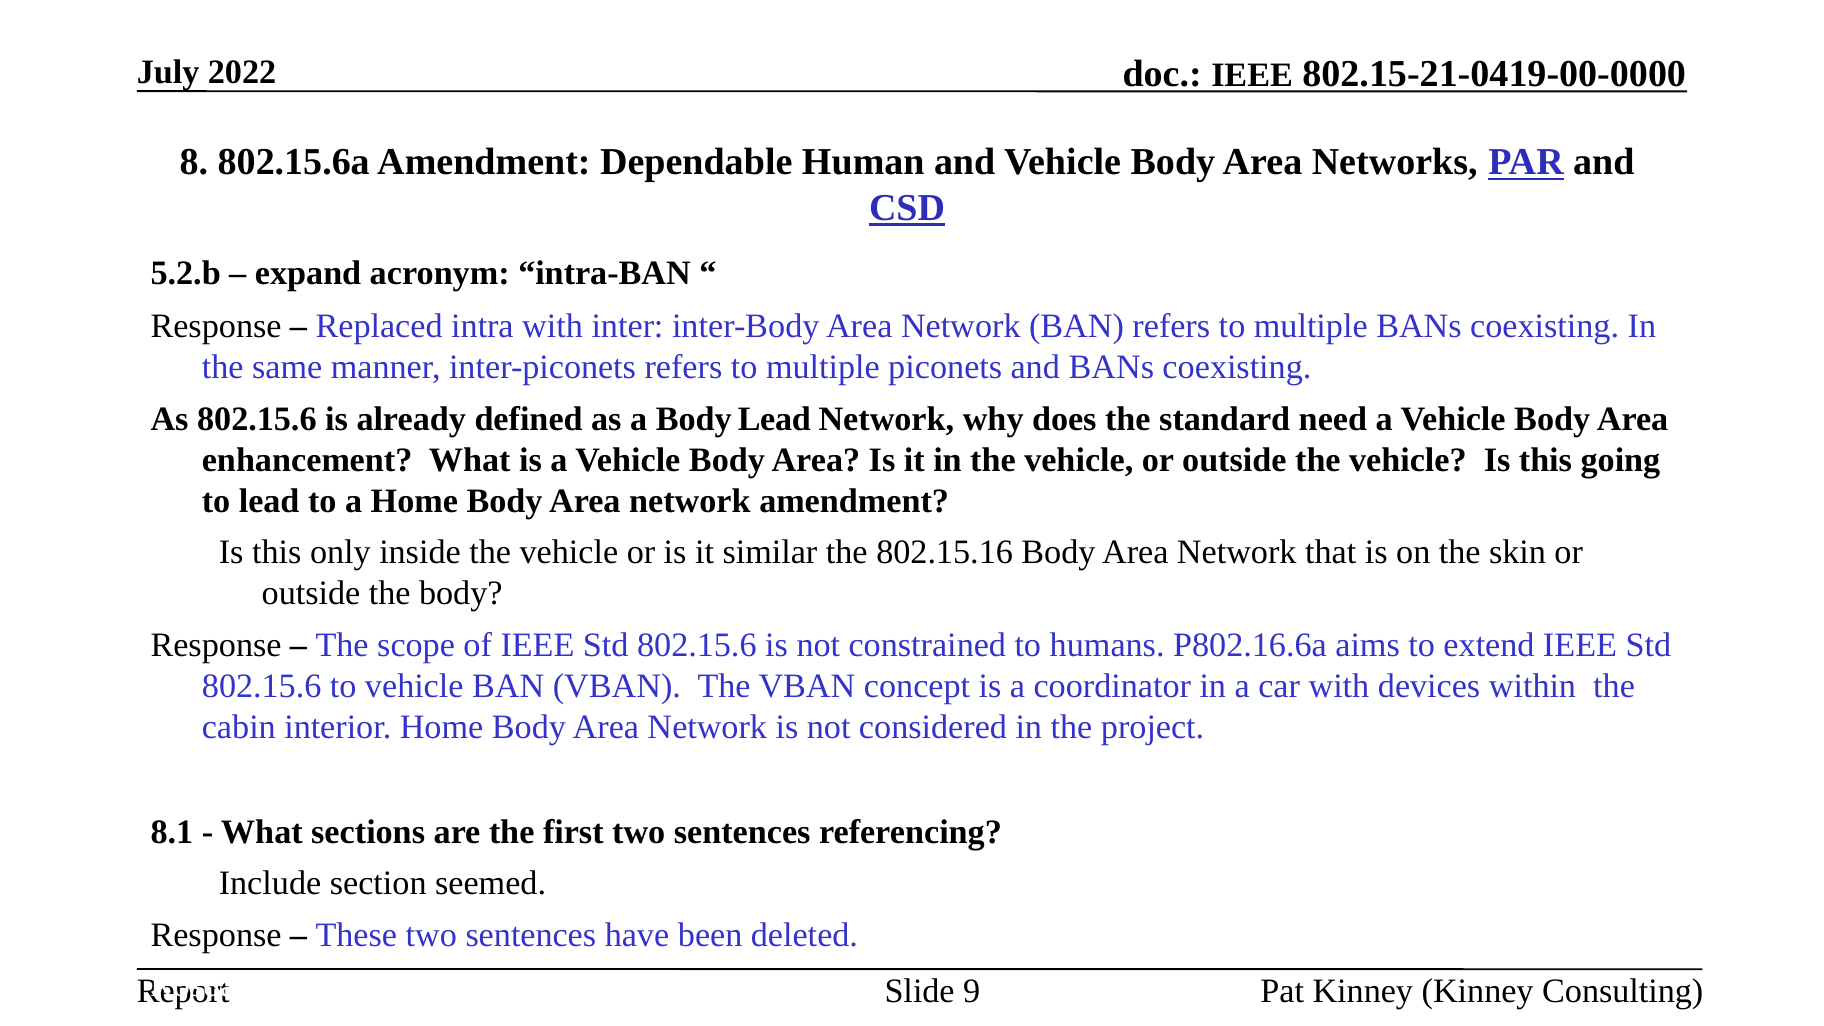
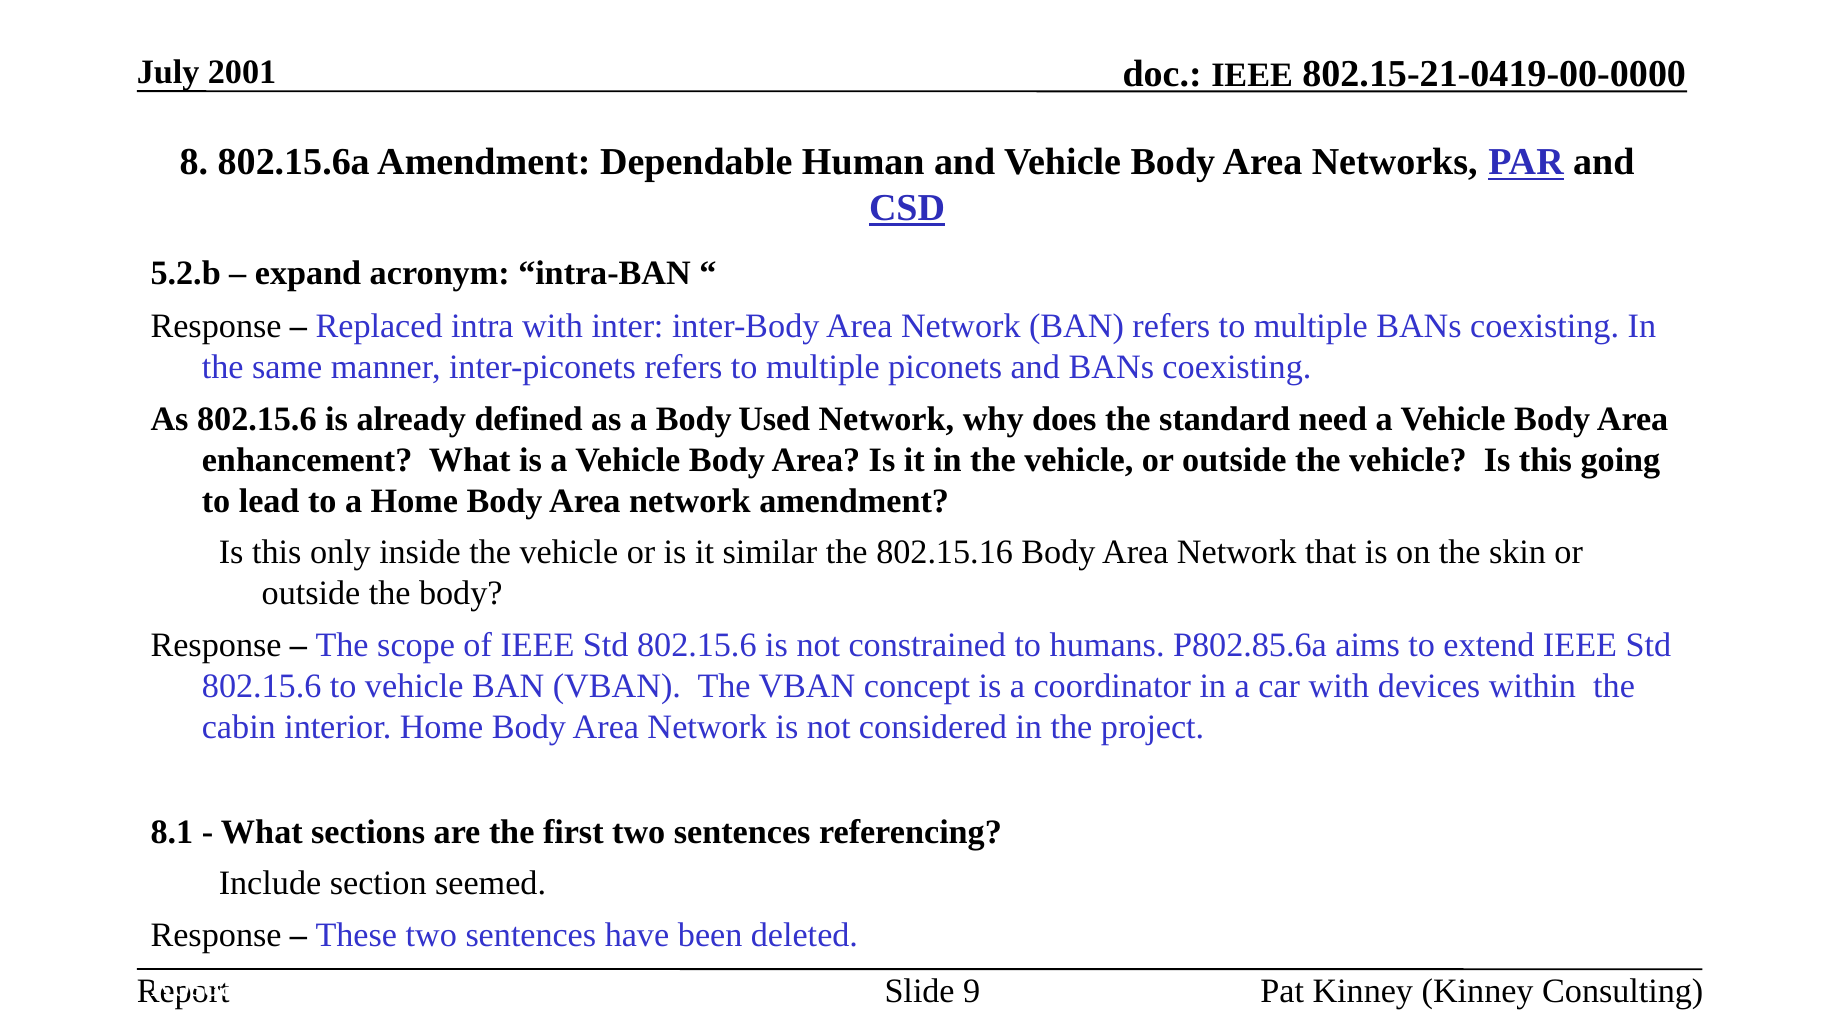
2022: 2022 -> 2001
Body Lead: Lead -> Used
P802.16.6a: P802.16.6a -> P802.85.6a
